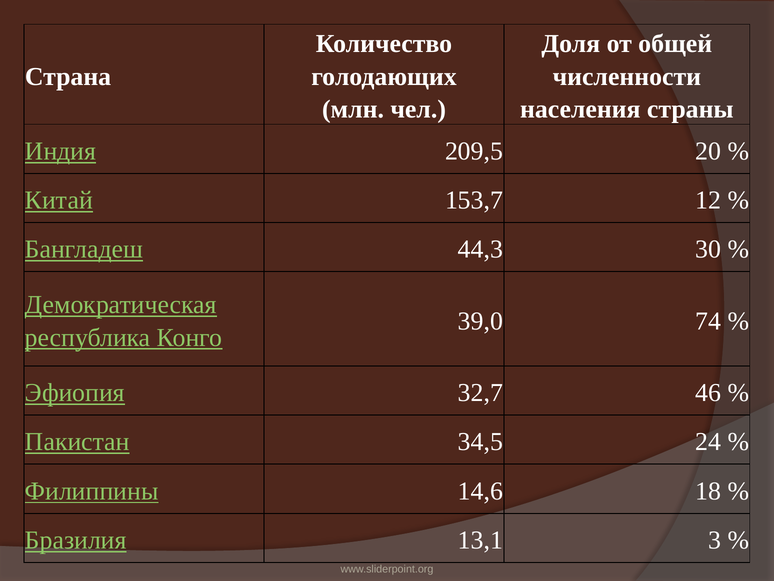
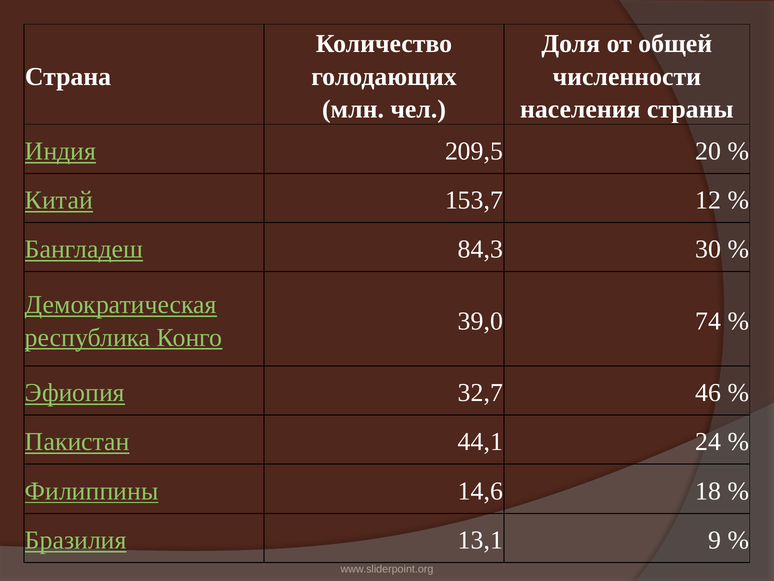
44,3: 44,3 -> 84,3
34,5: 34,5 -> 44,1
3: 3 -> 9
